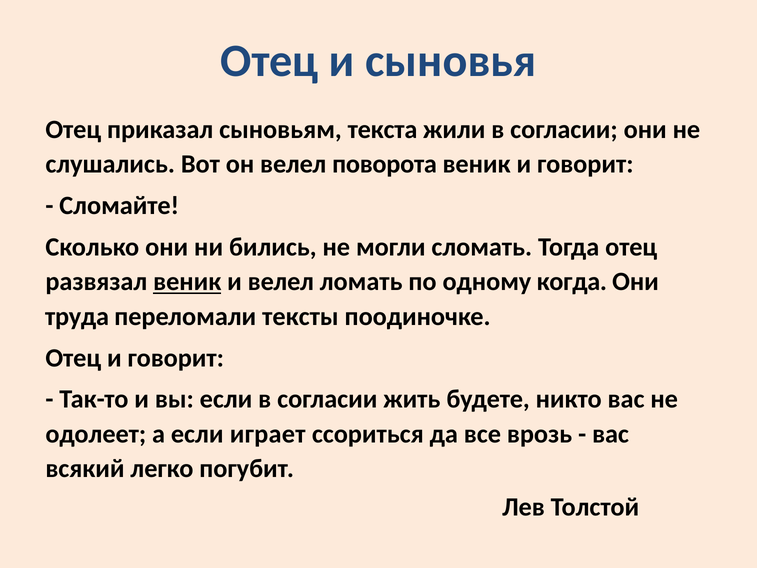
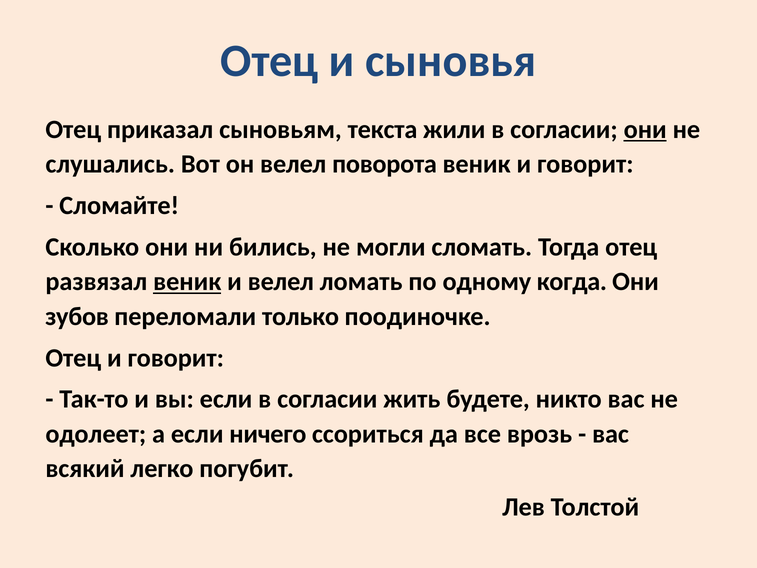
они at (645, 130) underline: none -> present
труда: труда -> зубов
тексты: тексты -> только
играет: играет -> ничего
